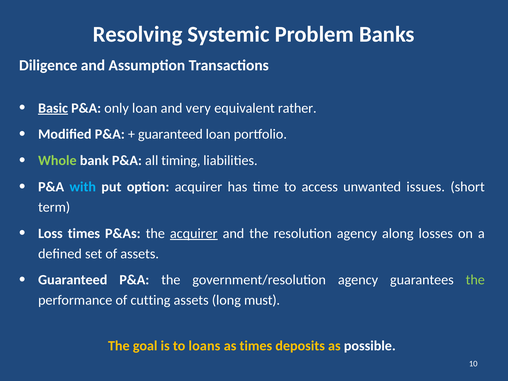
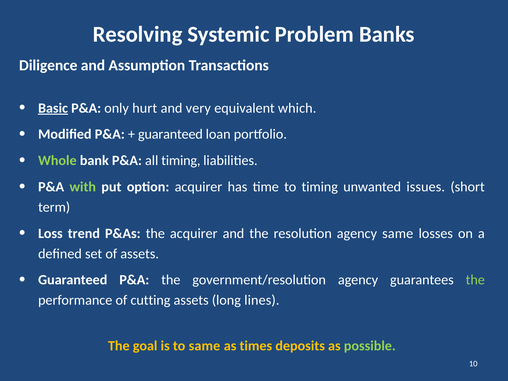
only loan: loan -> hurt
rather: rather -> which
with colour: light blue -> light green
to access: access -> timing
Loss times: times -> trend
acquirer at (194, 233) underline: present -> none
agency along: along -> same
must: must -> lines
to loans: loans -> same
possible colour: white -> light green
